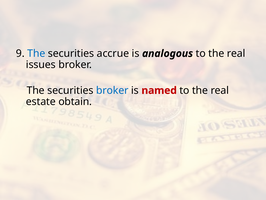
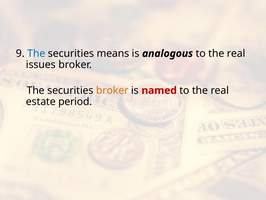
accrue: accrue -> means
broker at (112, 90) colour: blue -> orange
obtain: obtain -> period
